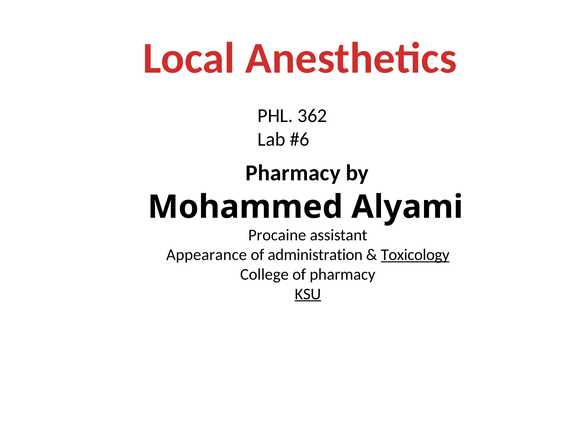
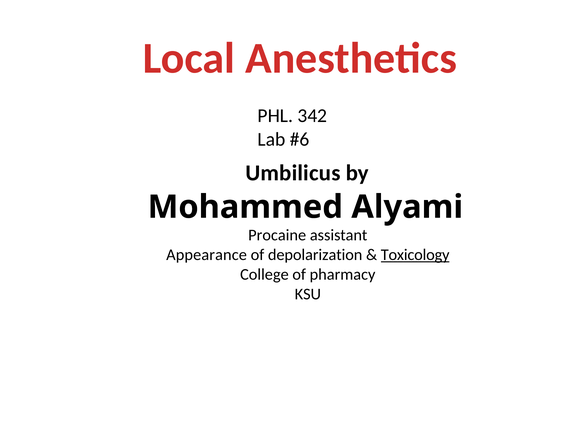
362: 362 -> 342
Pharmacy at (293, 173): Pharmacy -> Umbilicus
administration: administration -> depolarization
KSU underline: present -> none
